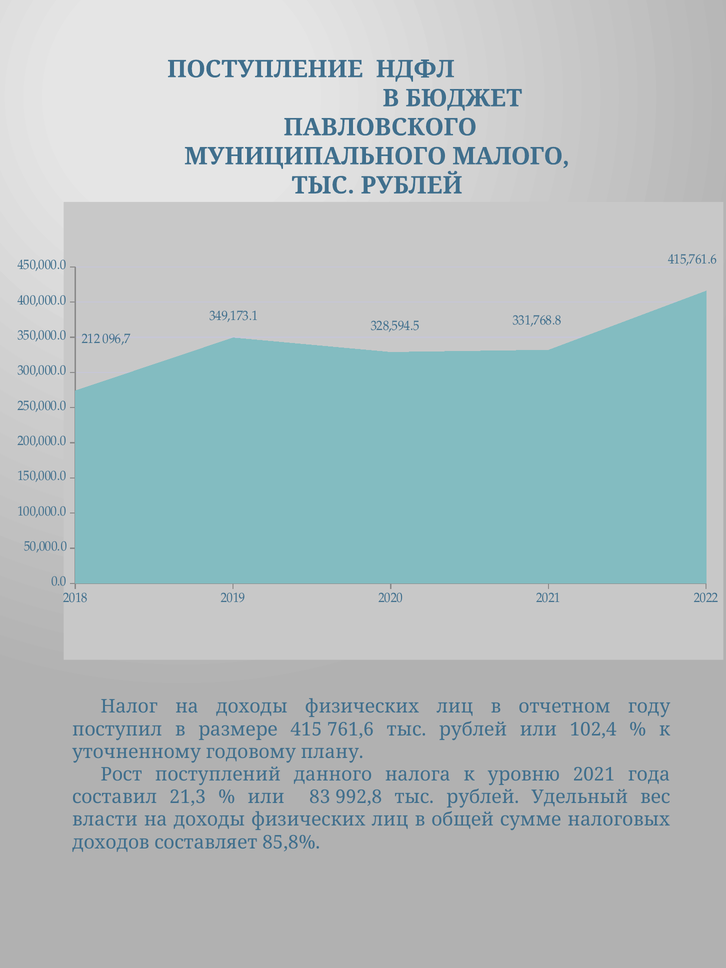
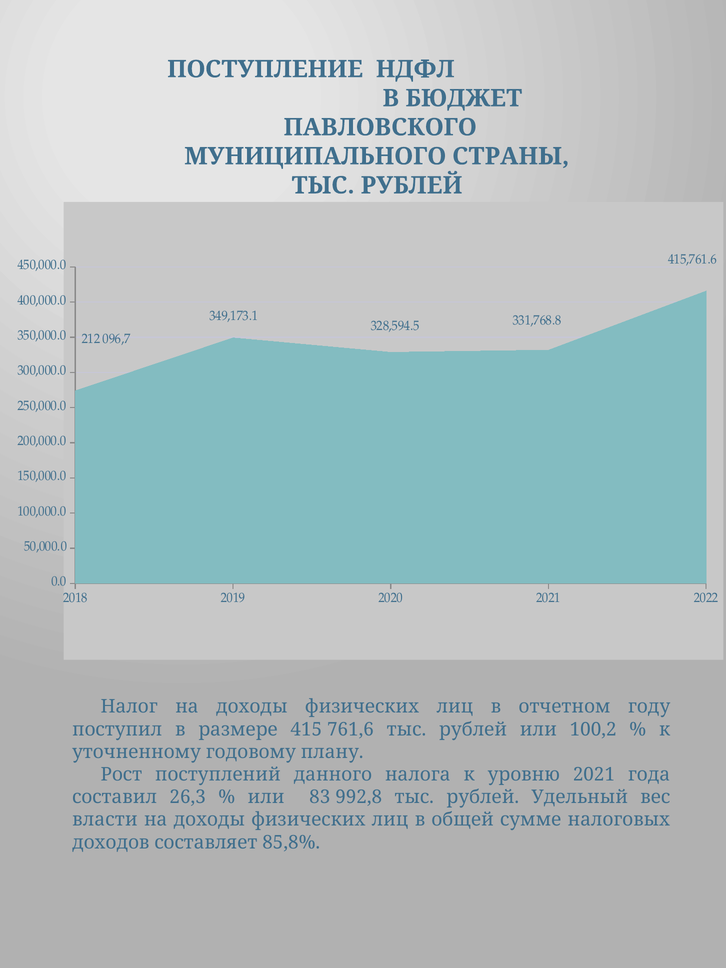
МАЛОГО: МАЛОГО -> СТРАНЫ
102,4: 102,4 -> 100,2
21,3: 21,3 -> 26,3
